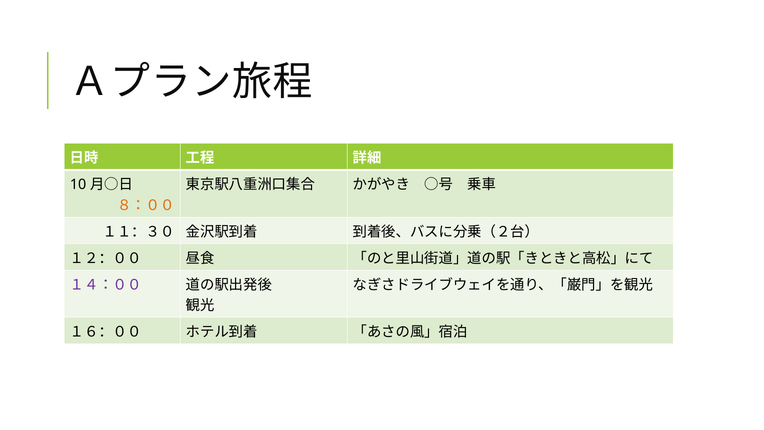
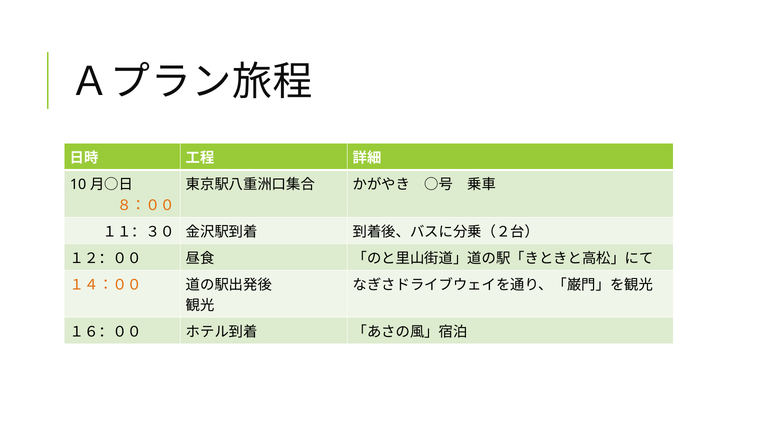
１４：００ colour: purple -> orange
